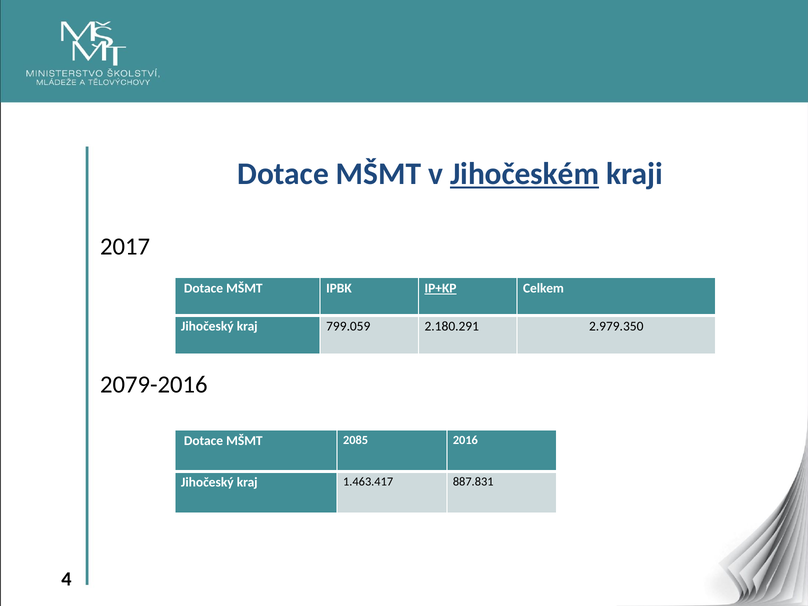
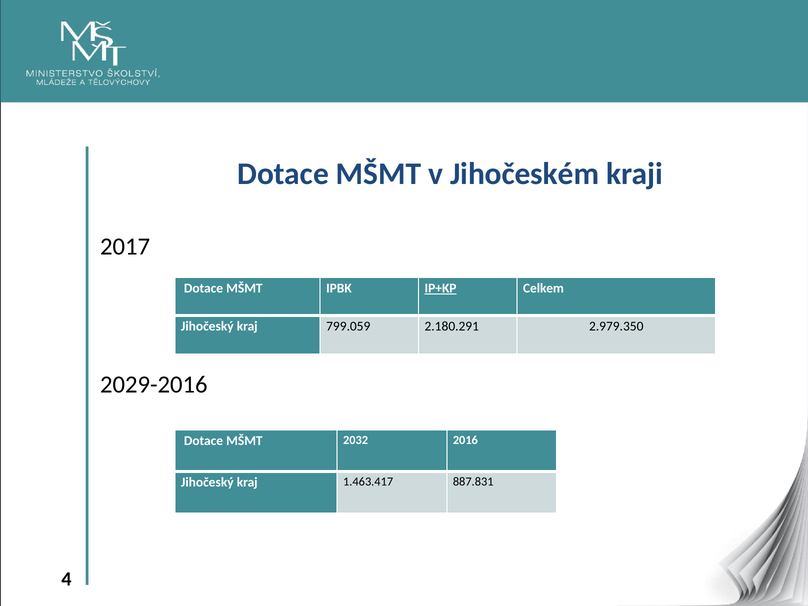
Jihočeském underline: present -> none
2079-2016: 2079-2016 -> 2029-2016
2085: 2085 -> 2032
